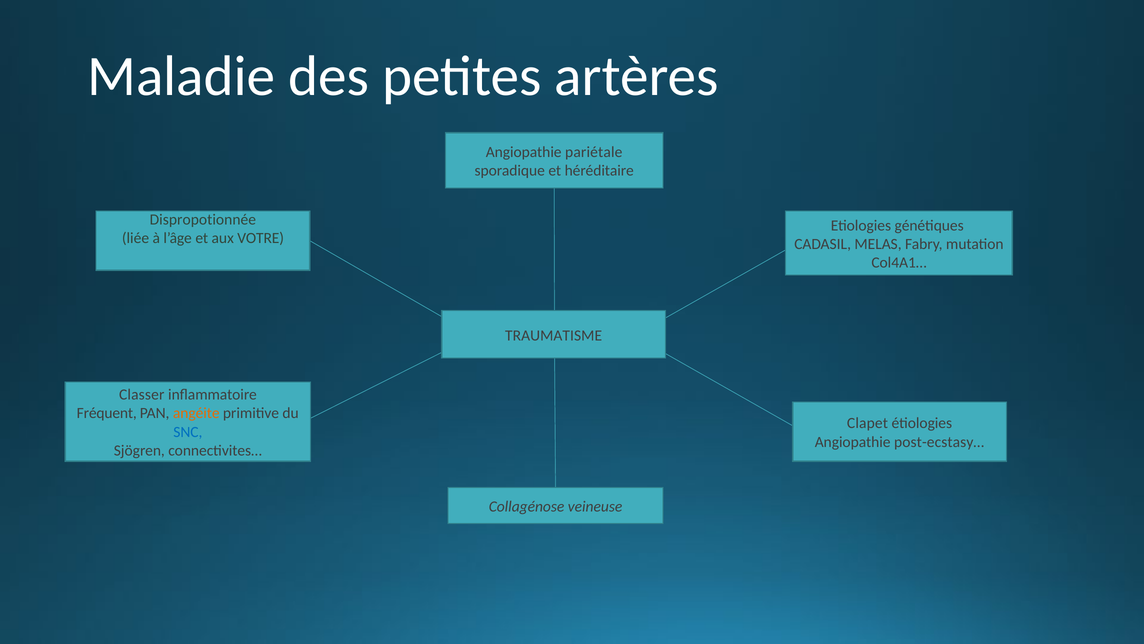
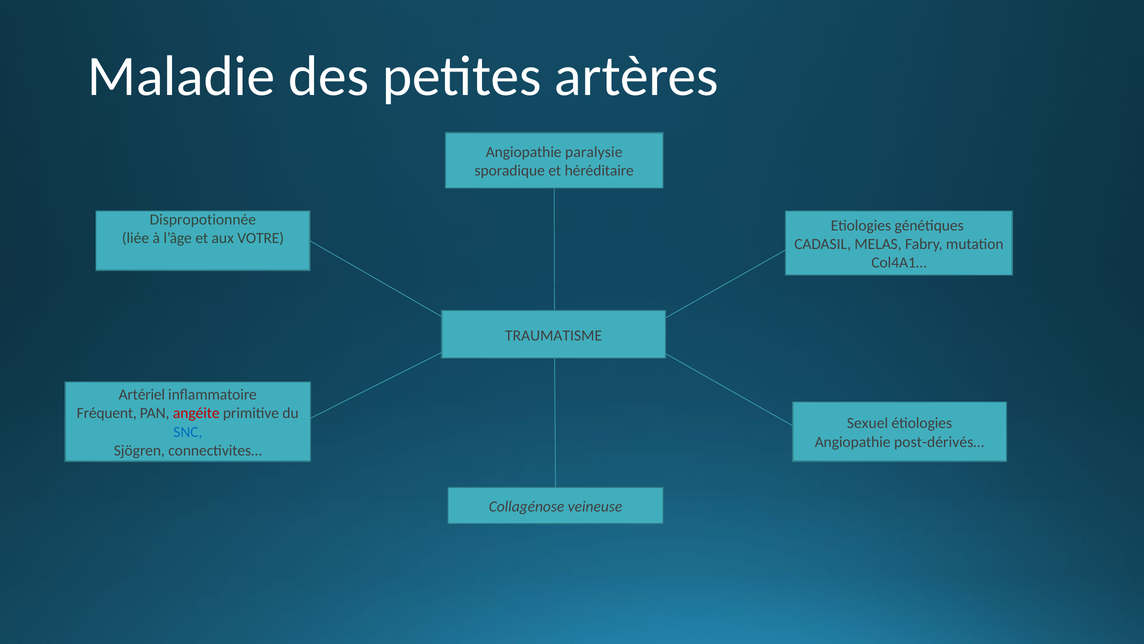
pariétale: pariétale -> paralysie
Classer: Classer -> Artériel
angéite colour: orange -> red
Clapet: Clapet -> Sexuel
post-ecstasy…: post-ecstasy… -> post-dérivés…
